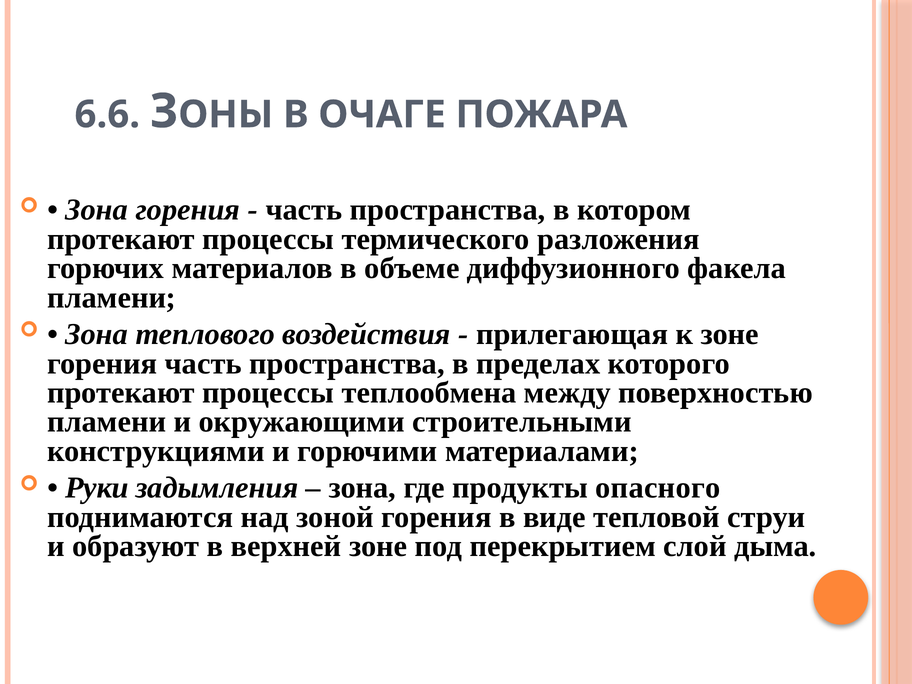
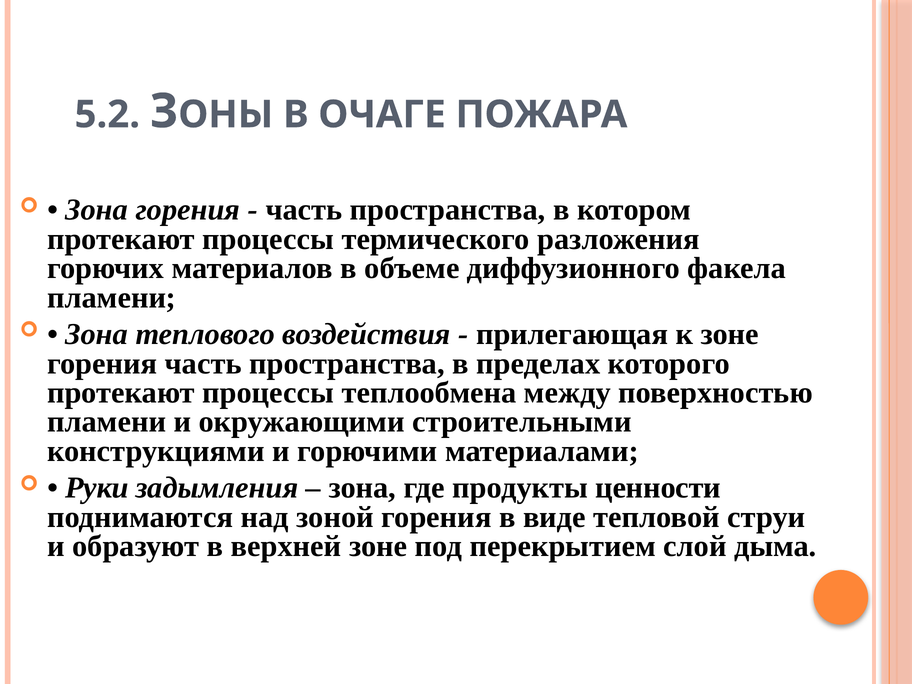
6.6: 6.6 -> 5.2
опасного: опасного -> ценности
